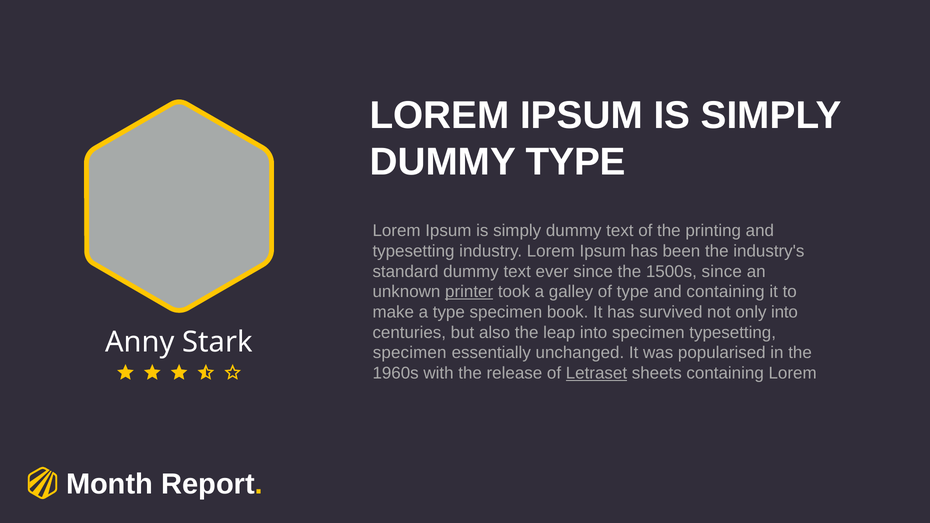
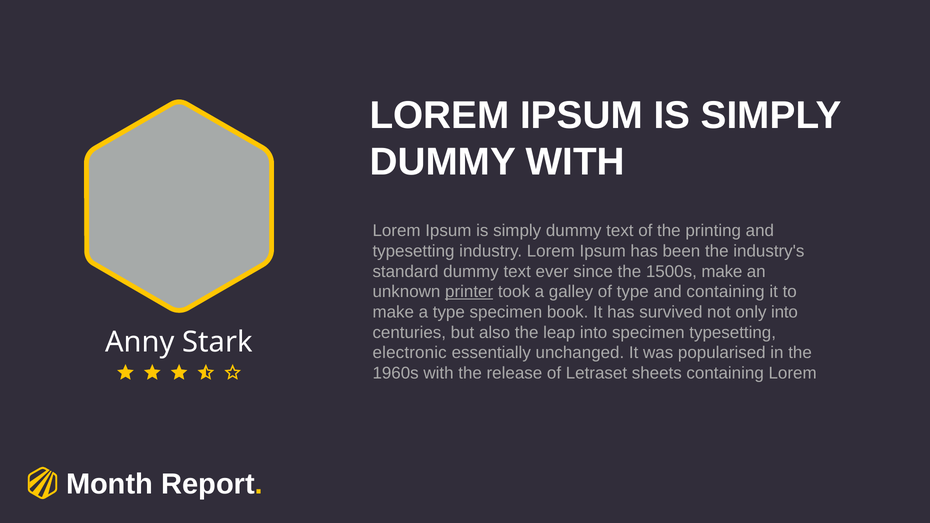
DUMMY TYPE: TYPE -> WITH
1500s since: since -> make
specimen at (410, 353): specimen -> electronic
Letraset underline: present -> none
